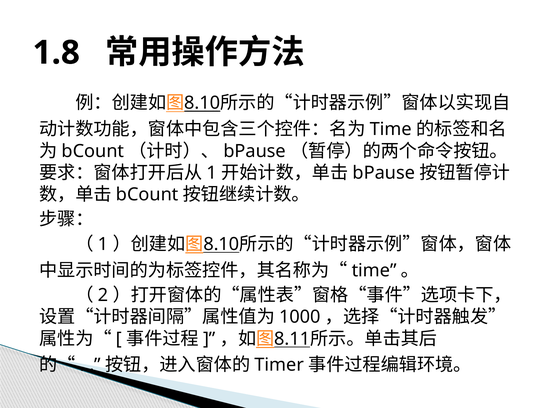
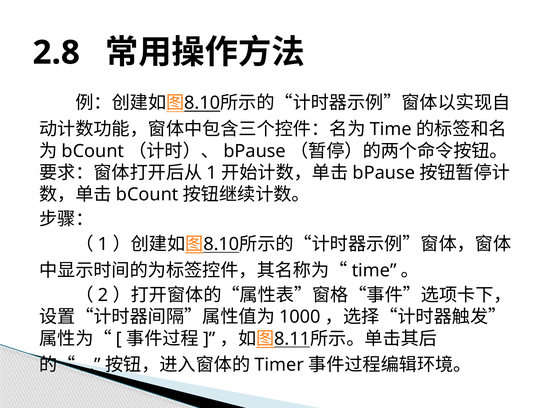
1.8: 1.8 -> 2.8
